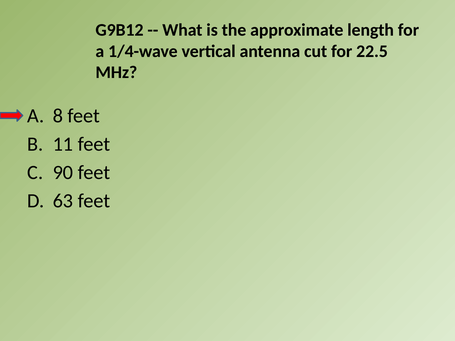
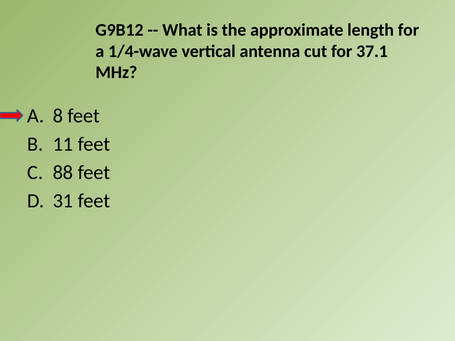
22.5: 22.5 -> 37.1
90: 90 -> 88
63: 63 -> 31
